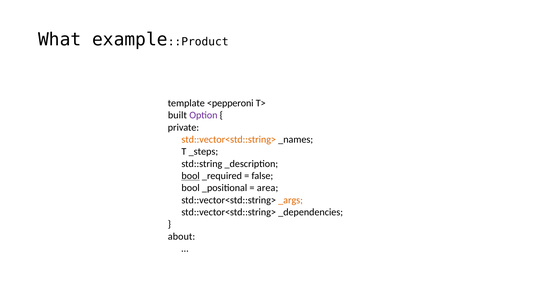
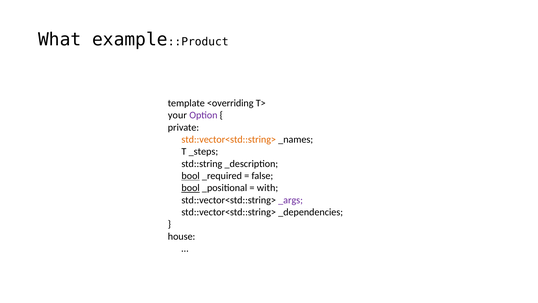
<pepperoni: <pepperoni -> <overriding
built: built -> your
bool at (191, 188) underline: none -> present
area: area -> with
_args colour: orange -> purple
about: about -> house
